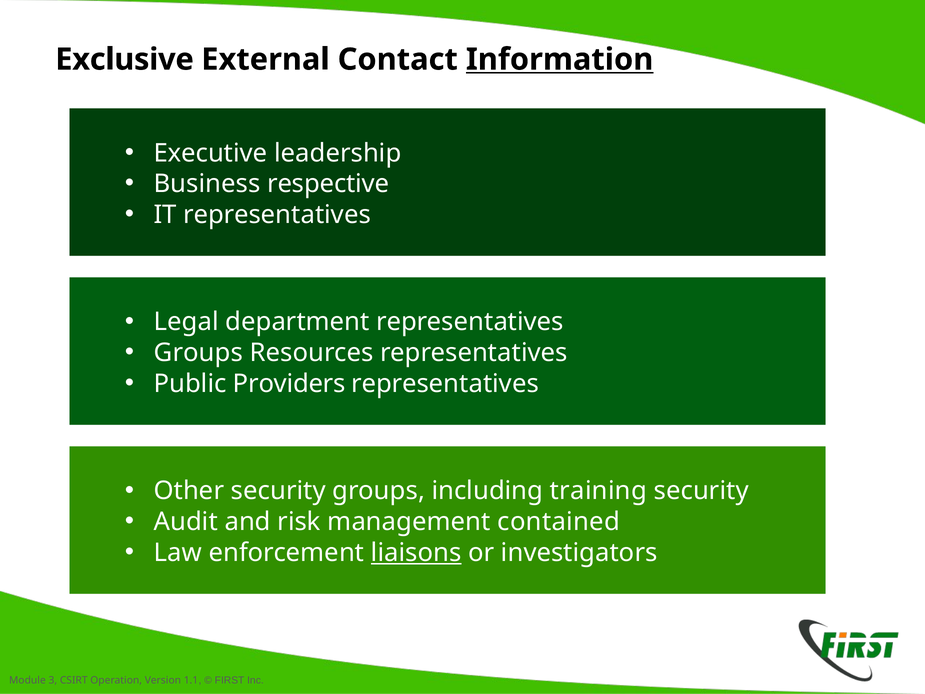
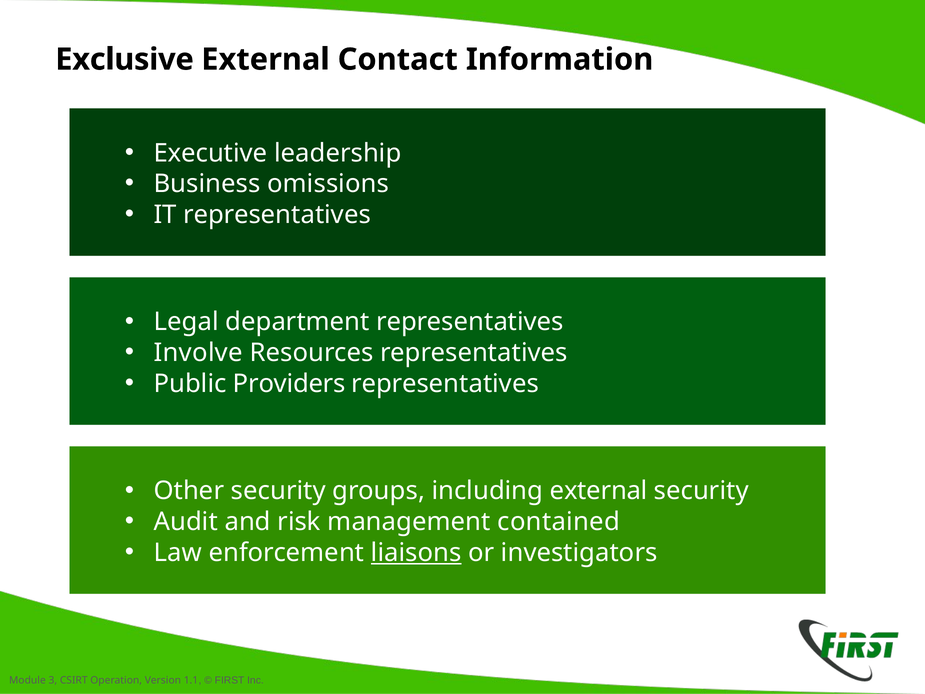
Information underline: present -> none
respective: respective -> omissions
Groups at (198, 353): Groups -> Involve
including training: training -> external
